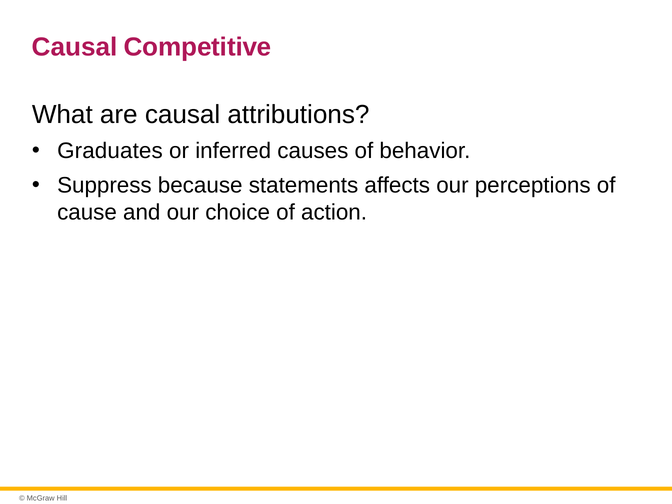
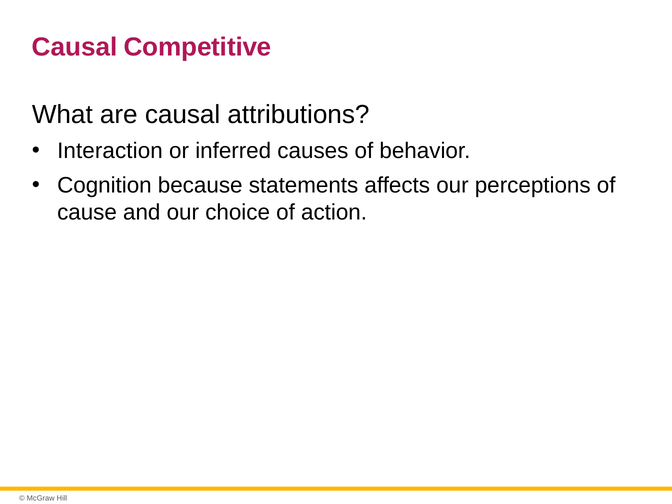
Graduates: Graduates -> Interaction
Suppress: Suppress -> Cognition
